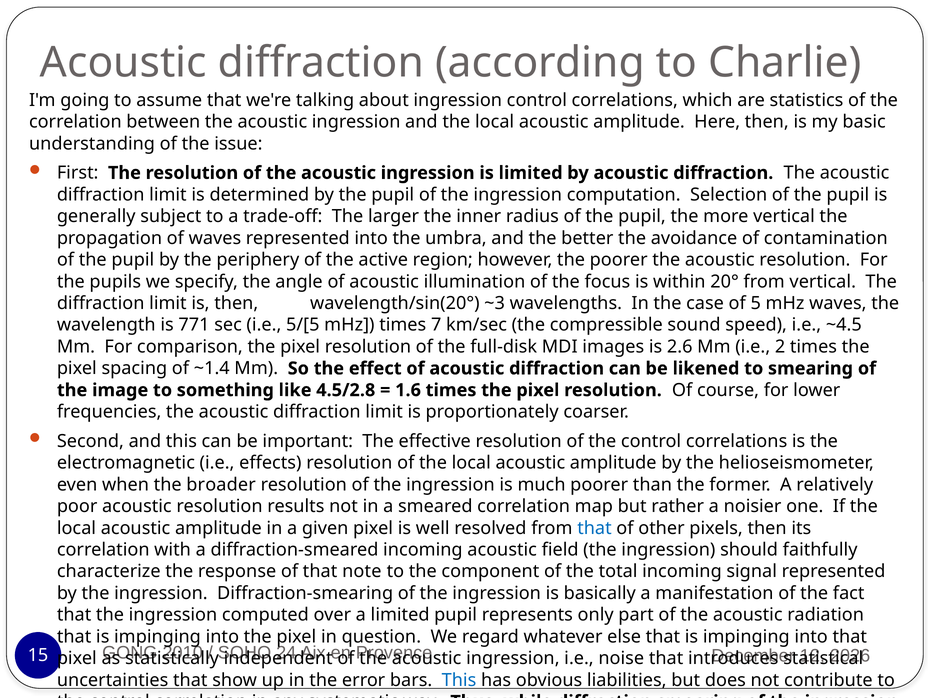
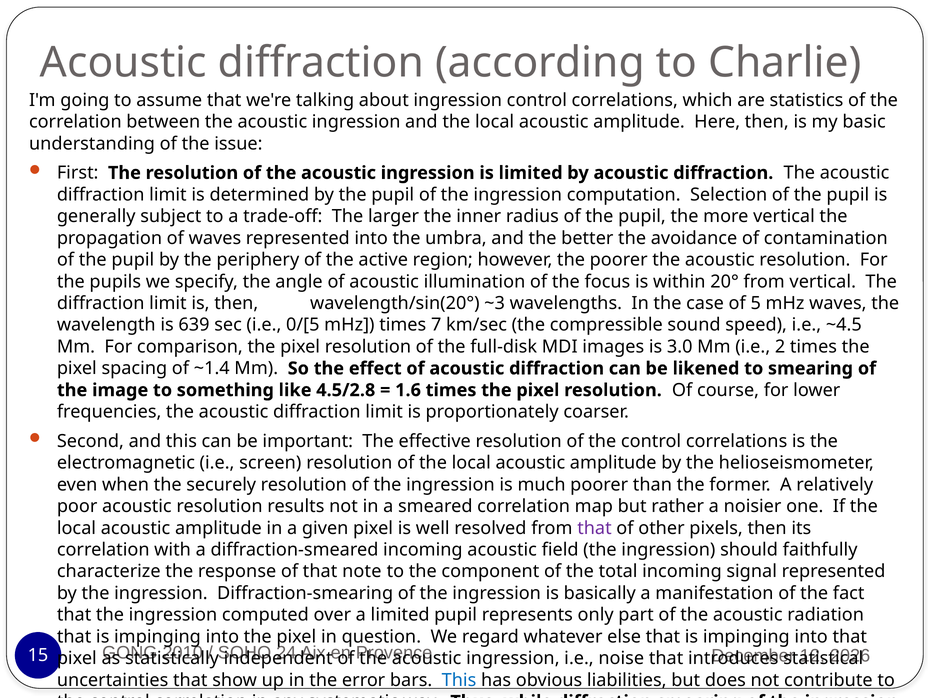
771: 771 -> 639
5/[5: 5/[5 -> 0/[5
2.6: 2.6 -> 3.0
effects: effects -> screen
broader: broader -> securely
that at (594, 528) colour: blue -> purple
